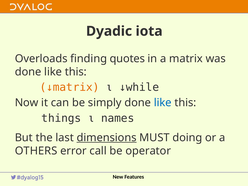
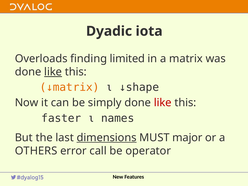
quotes: quotes -> limited
like at (53, 72) underline: none -> present
↓while: ↓while -> ↓shape
like at (163, 103) colour: blue -> red
things: things -> faster
doing: doing -> major
